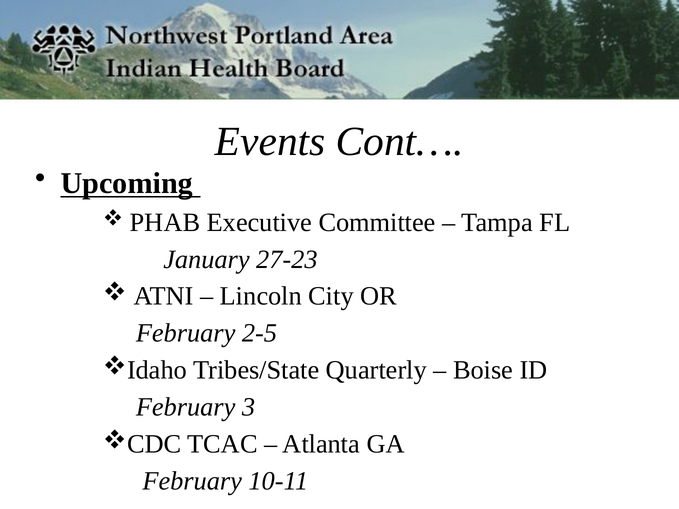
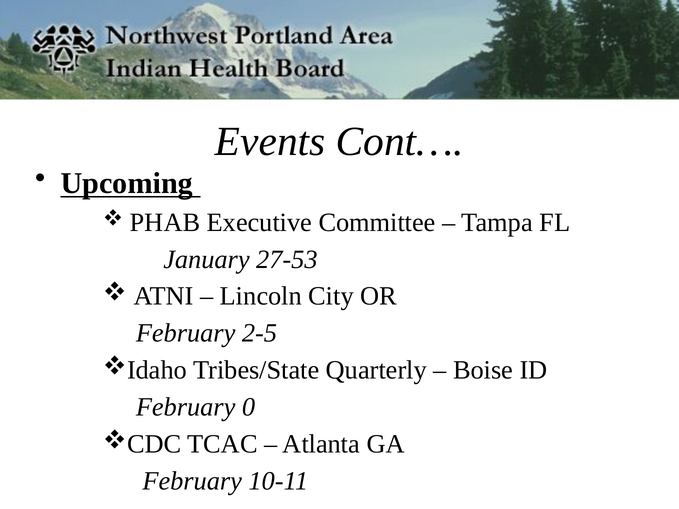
27-23: 27-23 -> 27-53
3: 3 -> 0
